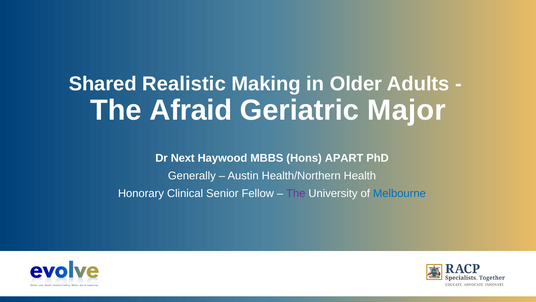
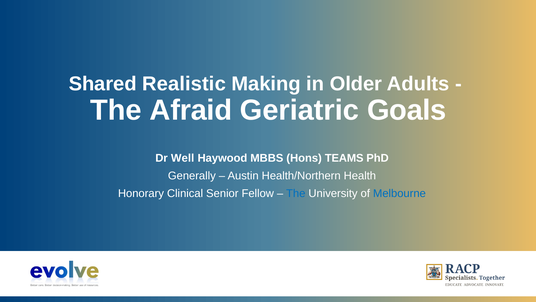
Major: Major -> Goals
Next: Next -> Well
APART: APART -> TEAMS
The at (296, 193) colour: purple -> blue
